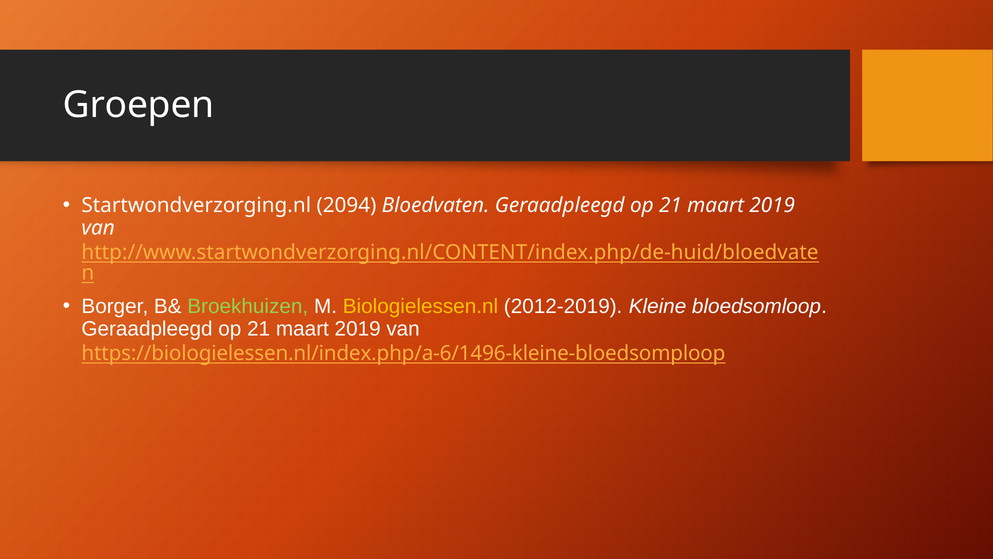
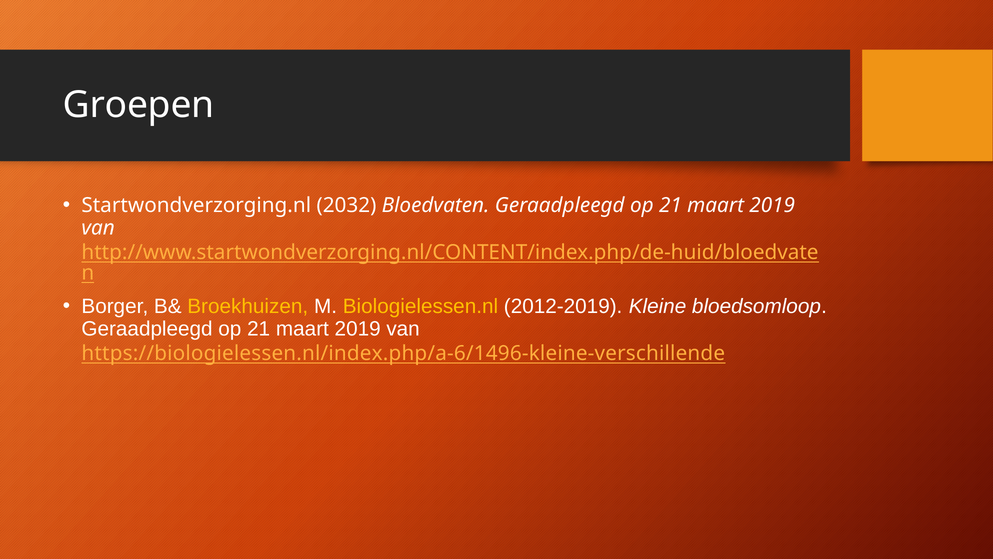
2094: 2094 -> 2032
Broekhuizen colour: light green -> yellow
https://biologielessen.nl/index.php/a-6/1496-kleine-bloedsomploop: https://biologielessen.nl/index.php/a-6/1496-kleine-bloedsomploop -> https://biologielessen.nl/index.php/a-6/1496-kleine-verschillende
